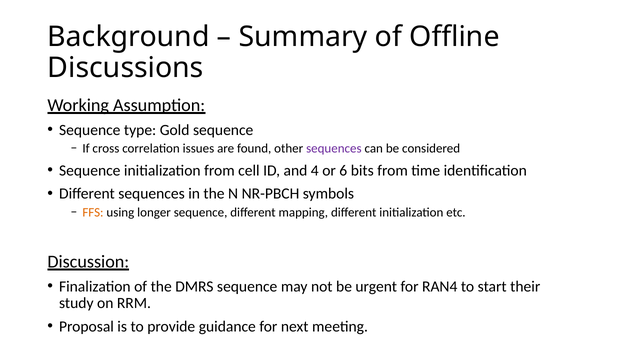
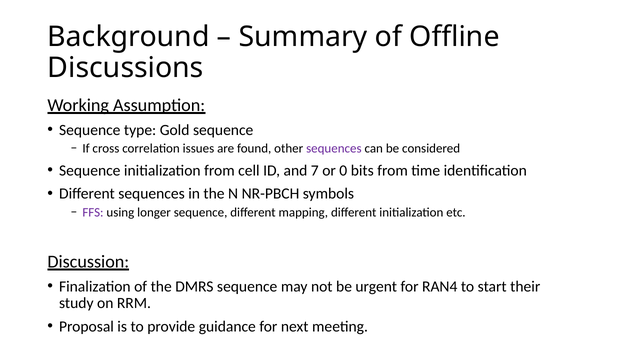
4: 4 -> 7
6: 6 -> 0
FFS colour: orange -> purple
